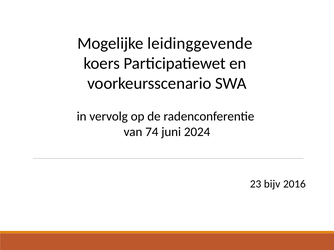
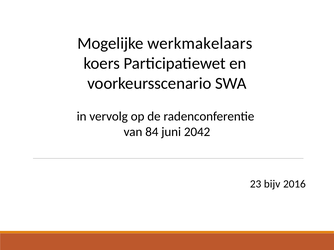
leidinggevende: leidinggevende -> werkmakelaars
74: 74 -> 84
2024: 2024 -> 2042
